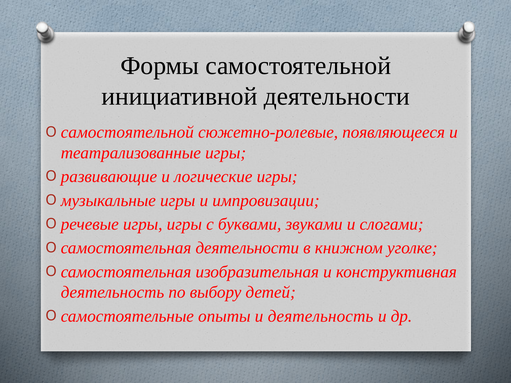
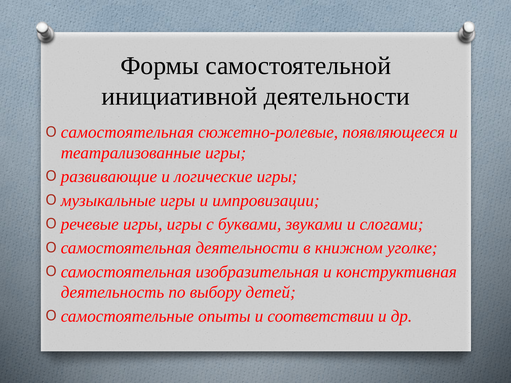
самостоятельной at (127, 132): самостоятельной -> самостоятельная
и деятельность: деятельность -> соответствии
